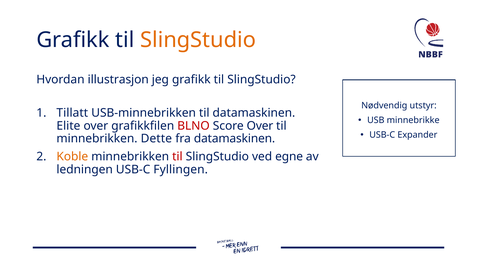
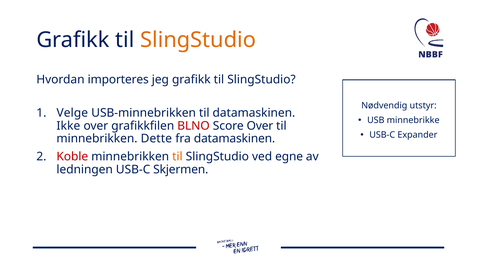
illustrasjon: illustrasjon -> importeres
Tillatt: Tillatt -> Velge
Elite: Elite -> Ikke
Koble colour: orange -> red
til at (177, 157) colour: red -> orange
Fyllingen: Fyllingen -> Skjermen
